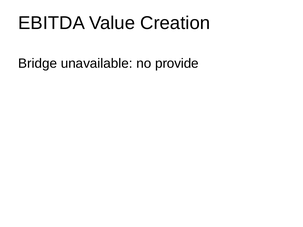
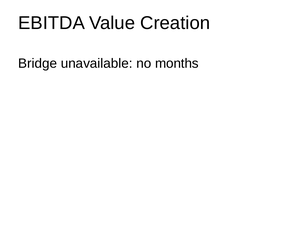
provide: provide -> months
